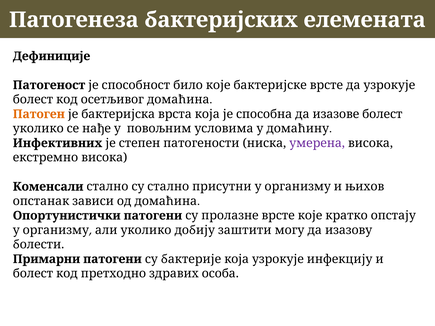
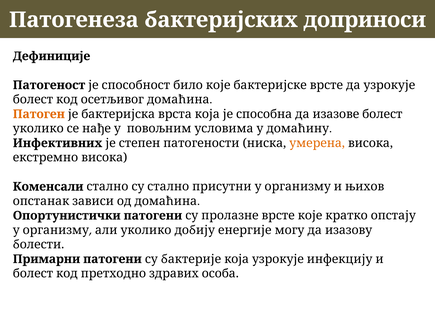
елемената: елемената -> доприноси
умерена colour: purple -> orange
заштити: заштити -> енергије
